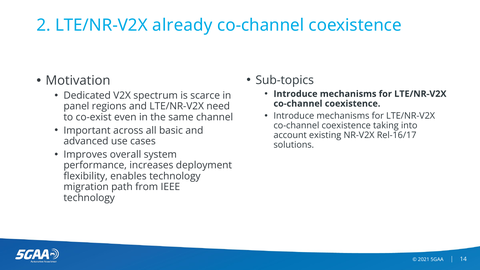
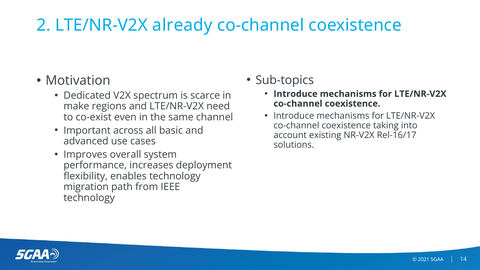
panel: panel -> make
